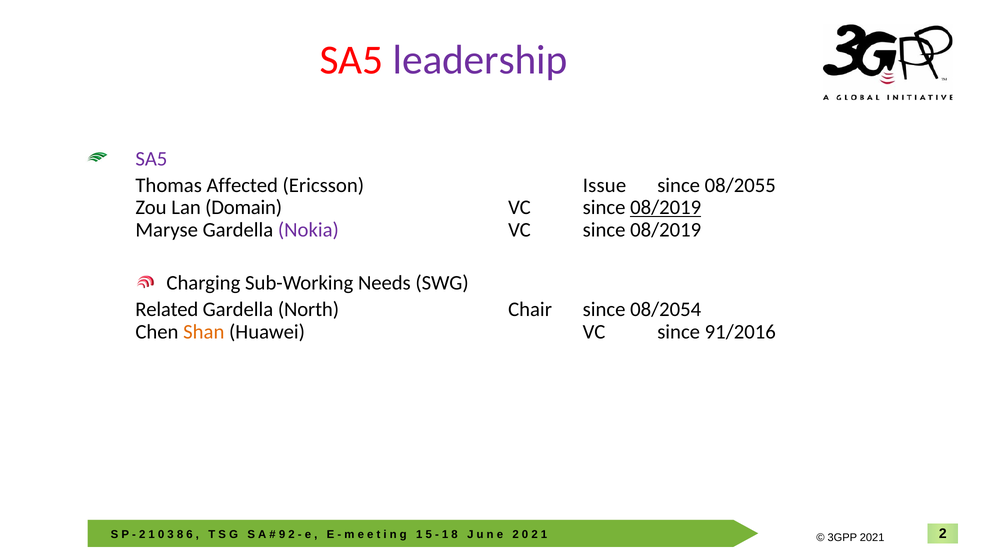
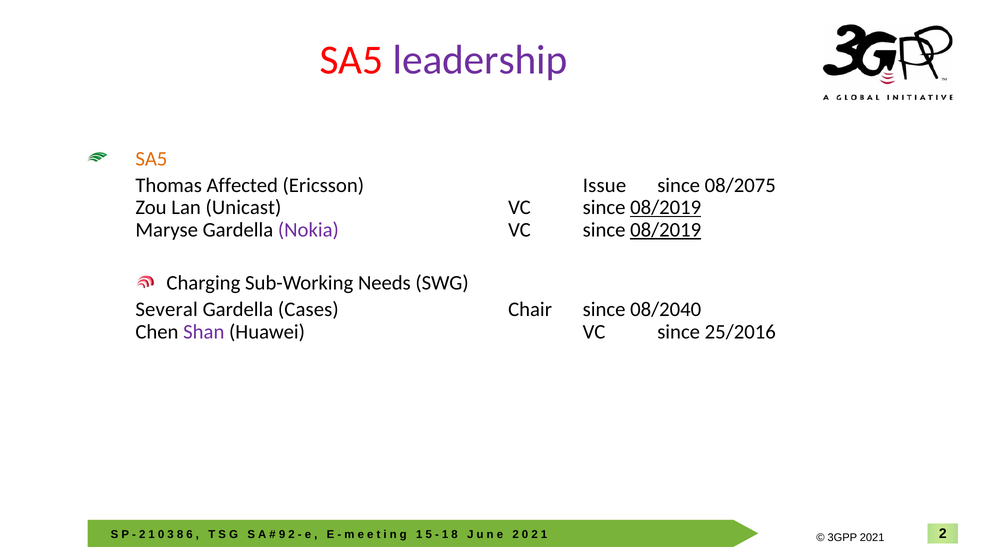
SA5 at (151, 159) colour: purple -> orange
08/2055: 08/2055 -> 08/2075
Domain: Domain -> Unicast
08/2019 at (666, 230) underline: none -> present
Related: Related -> Several
North: North -> Cases
08/2054: 08/2054 -> 08/2040
Shan colour: orange -> purple
91/2016: 91/2016 -> 25/2016
